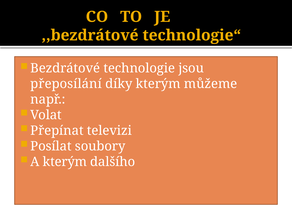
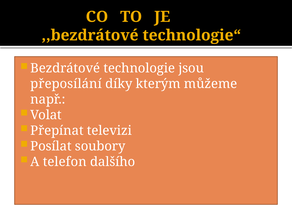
A kterým: kterým -> telefon
